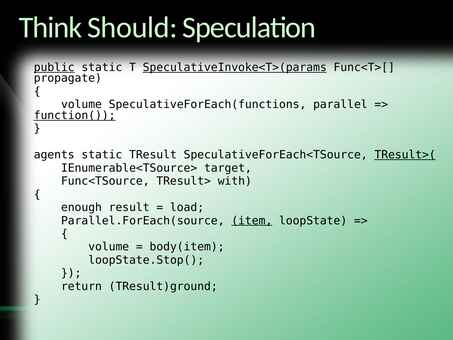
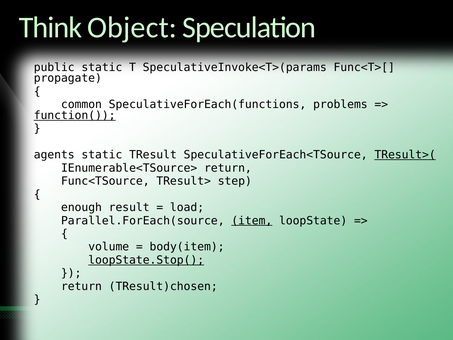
Should: Should -> Object
public underline: present -> none
SpeculativeInvoke<T>(params underline: present -> none
volume at (81, 104): volume -> common
parallel: parallel -> problems
IEnumerable<TSource> target: target -> return
with: with -> step
loopState.Stop( underline: none -> present
TResult)ground: TResult)ground -> TResult)chosen
